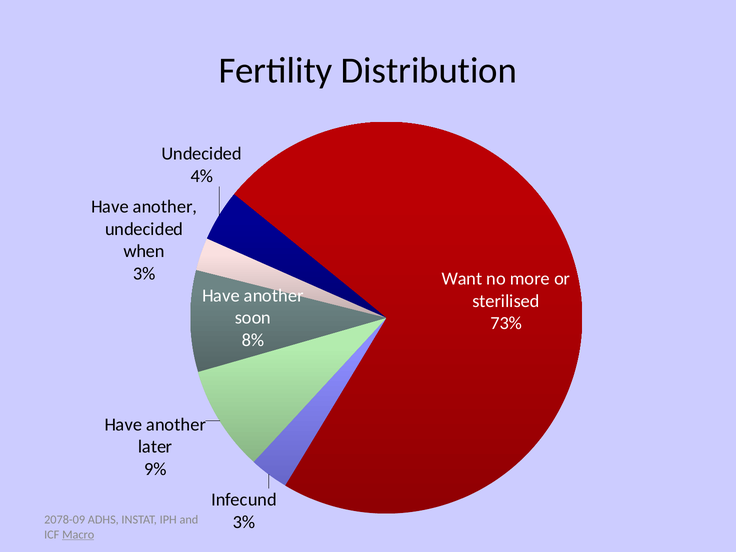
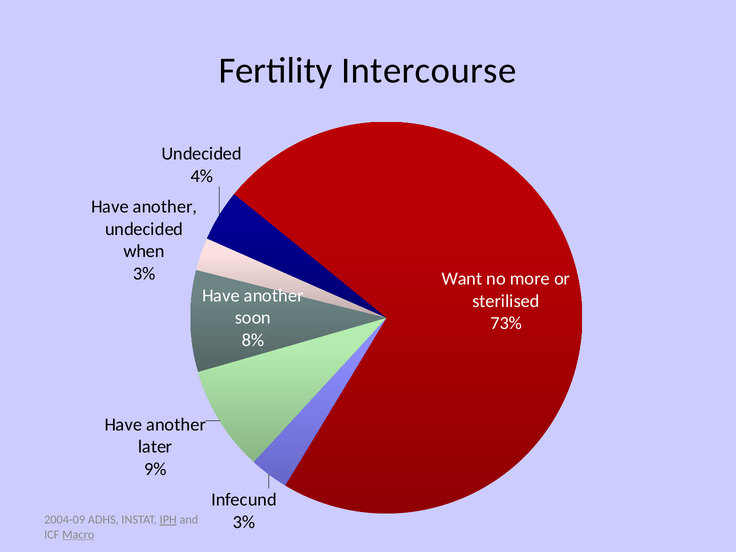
Distribution: Distribution -> Intercourse
2078-09: 2078-09 -> 2004-09
IPH underline: none -> present
